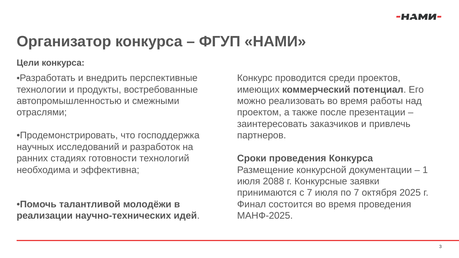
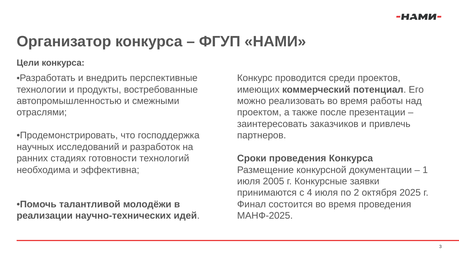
2088: 2088 -> 2005
с 7: 7 -> 4
по 7: 7 -> 2
